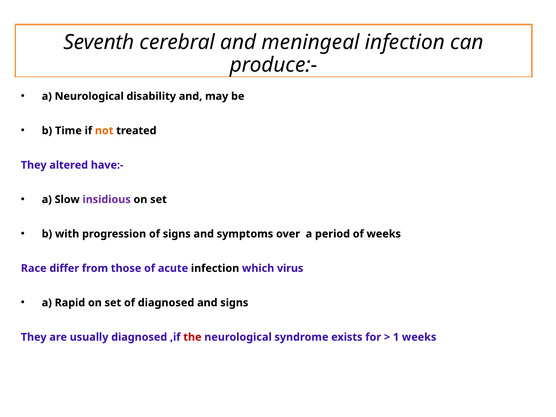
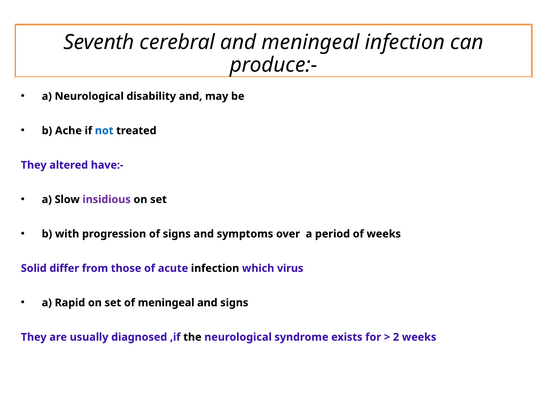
Time: Time -> Ache
not colour: orange -> blue
Race: Race -> Solid
of diagnosed: diagnosed -> meningeal
the colour: red -> black
1: 1 -> 2
